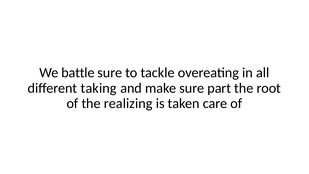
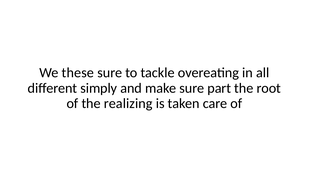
battle: battle -> these
taking: taking -> simply
